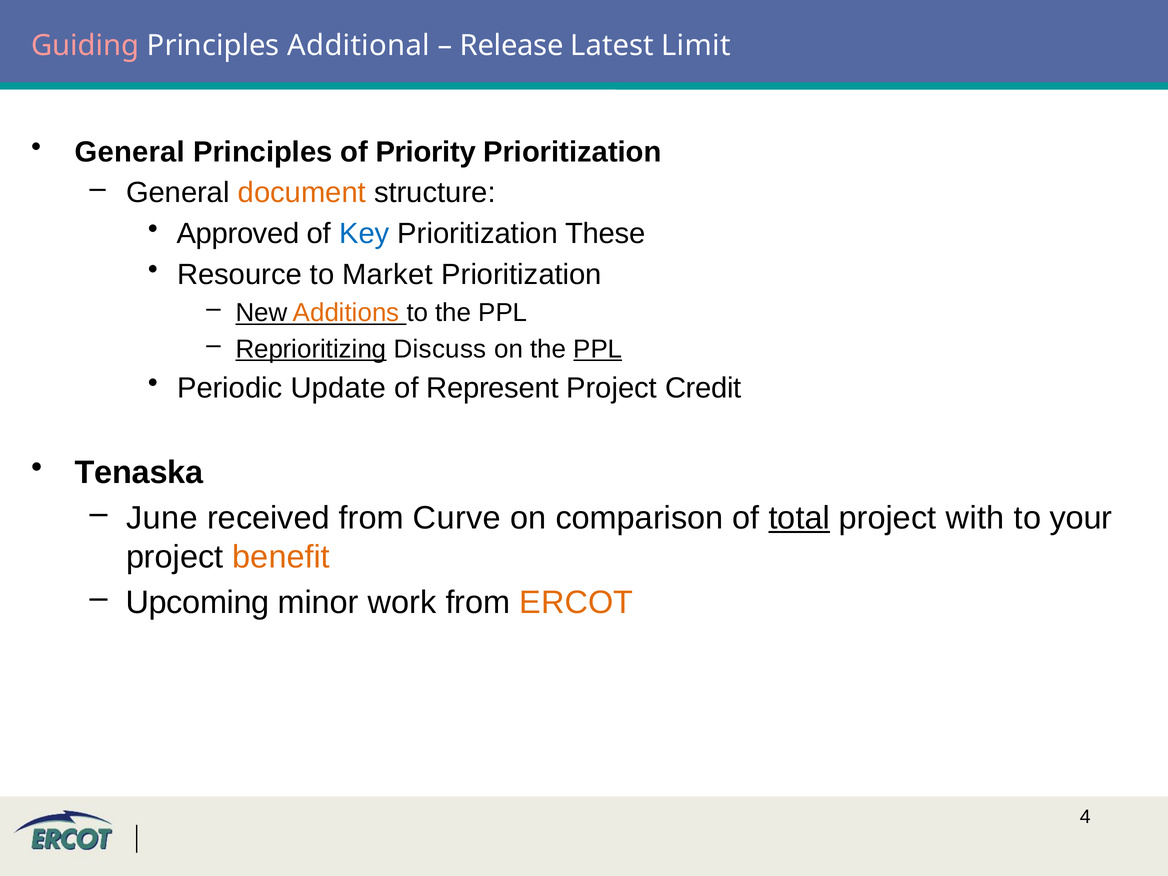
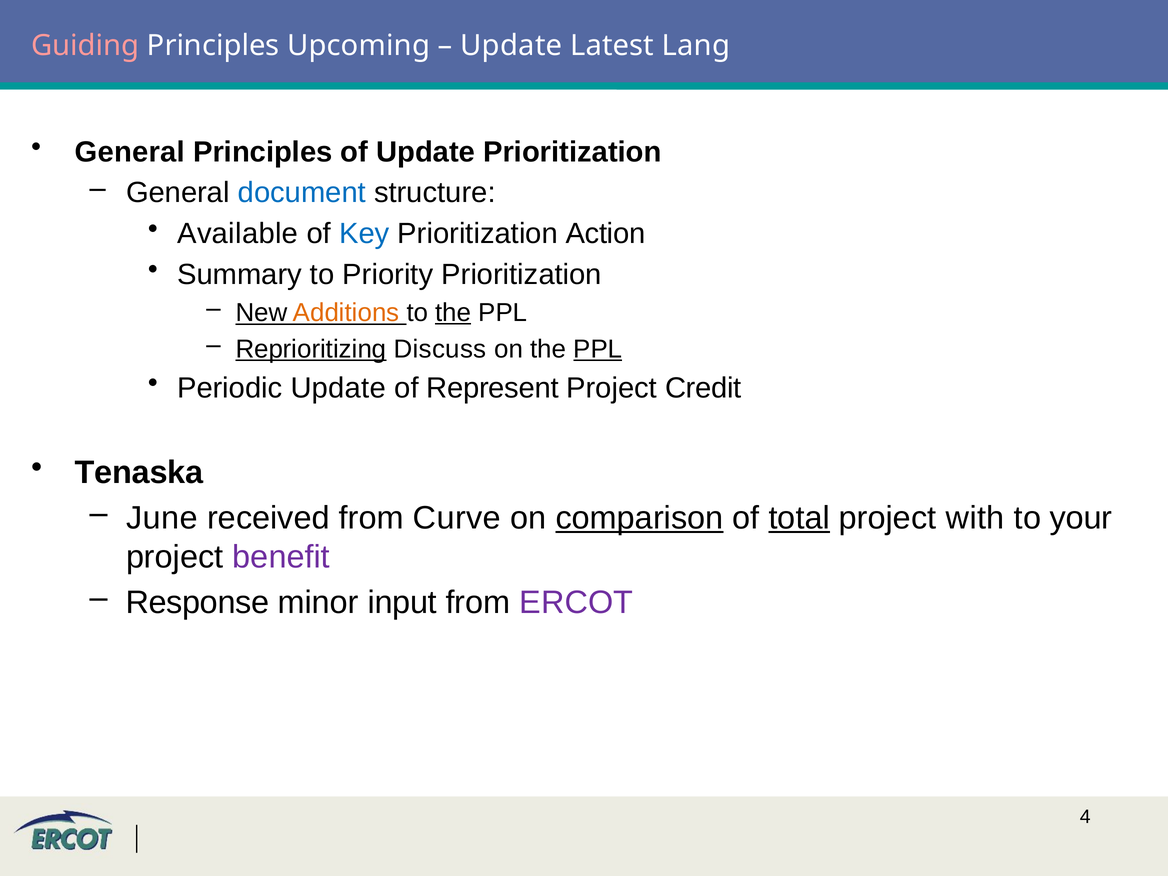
Additional: Additional -> Upcoming
Release at (512, 46): Release -> Update
Limit: Limit -> Lang
of Priority: Priority -> Update
document colour: orange -> blue
Approved: Approved -> Available
These: These -> Action
Resource: Resource -> Summary
Market: Market -> Priority
the at (453, 313) underline: none -> present
comparison underline: none -> present
benefit colour: orange -> purple
Upcoming: Upcoming -> Response
work: work -> input
ERCOT colour: orange -> purple
